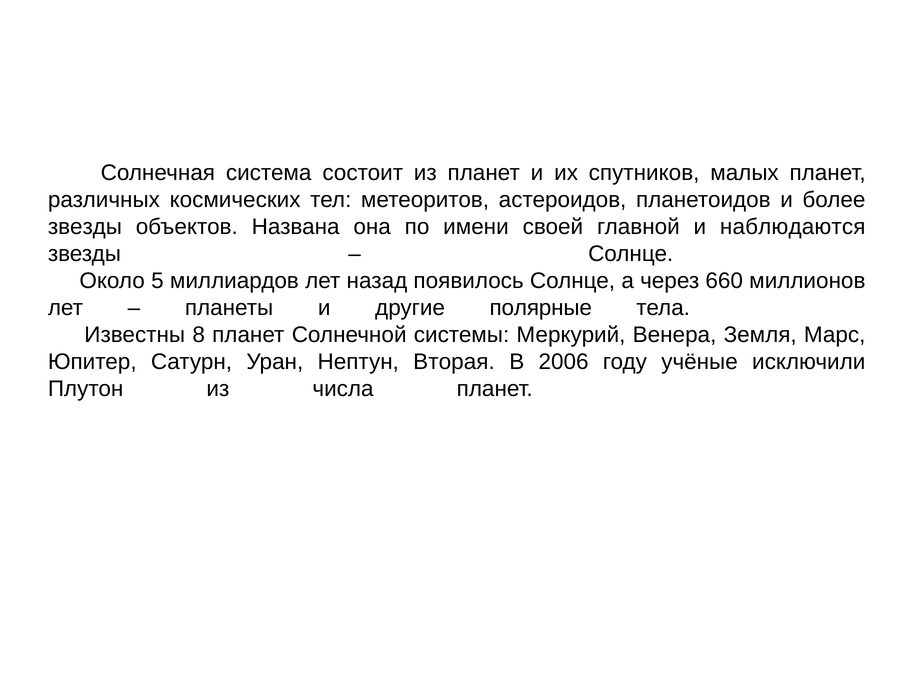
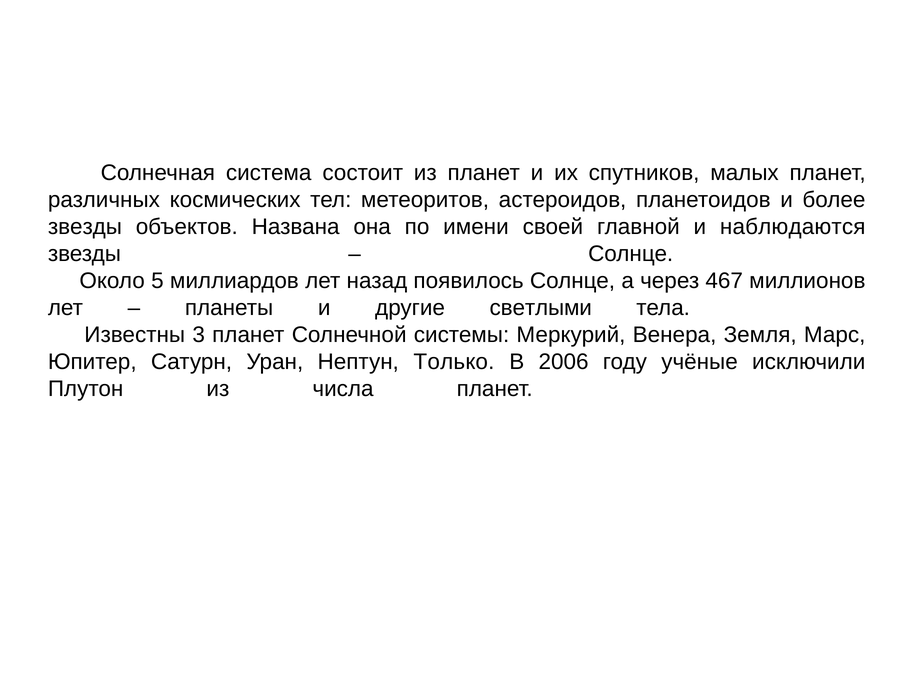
660: 660 -> 467
полярные: полярные -> светлыми
8: 8 -> 3
Вторая: Вторая -> Только
